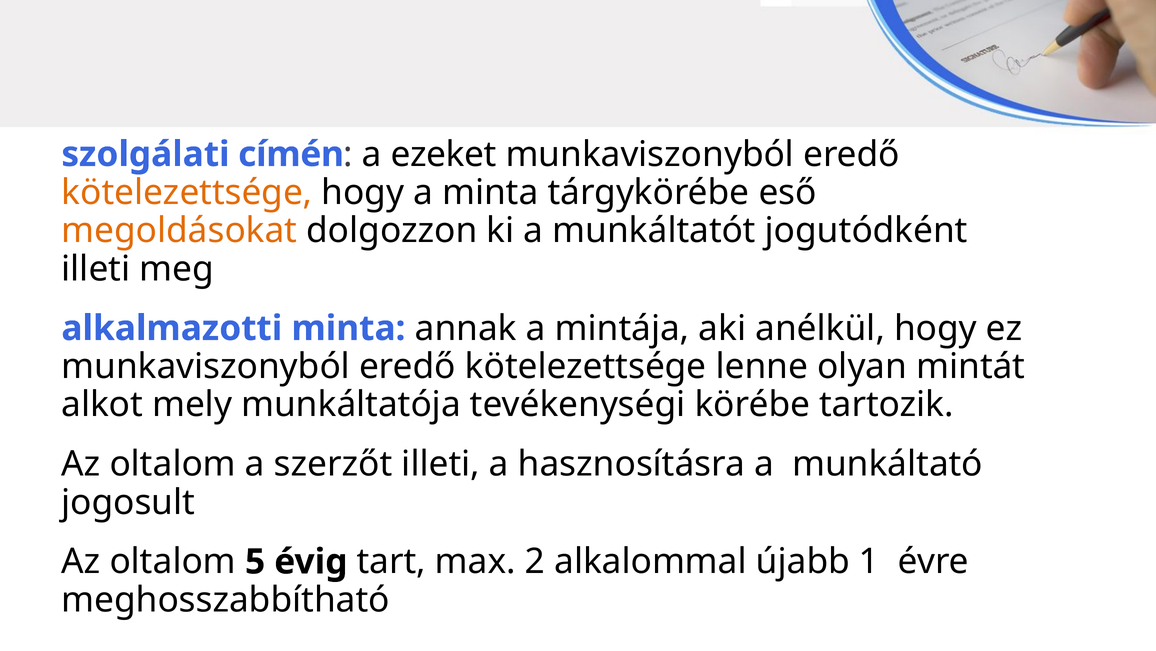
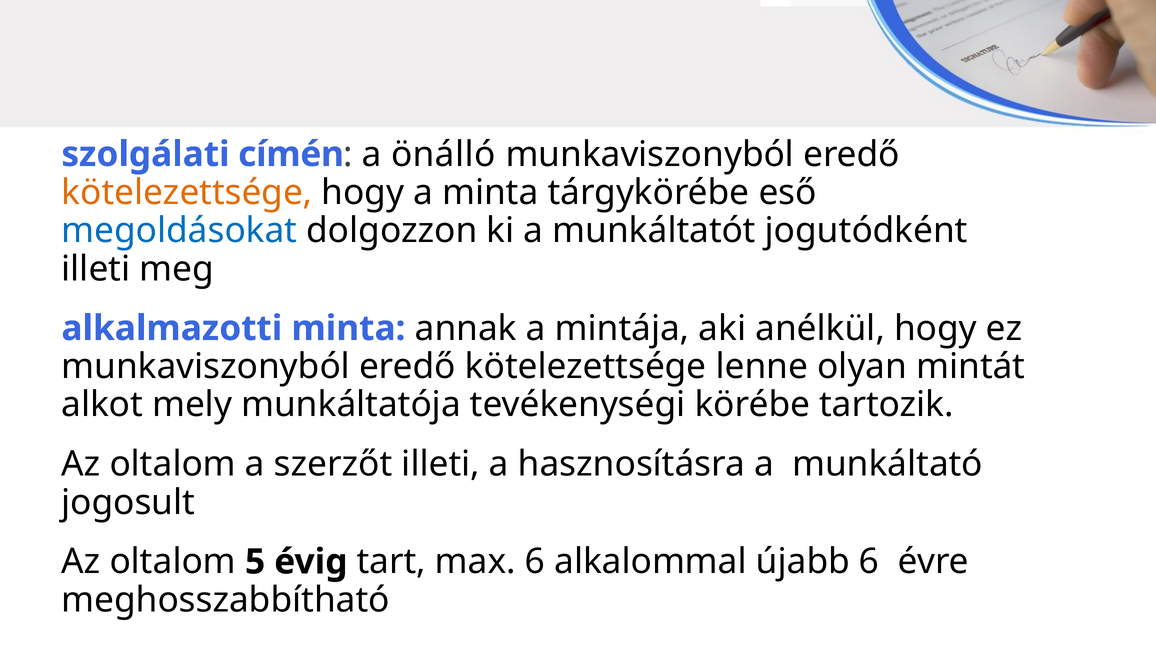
ezeket: ezeket -> önálló
megoldásokat colour: orange -> blue
max 2: 2 -> 6
újabb 1: 1 -> 6
